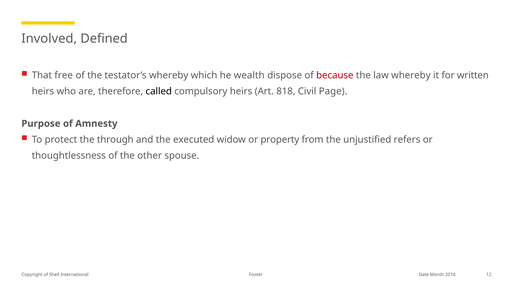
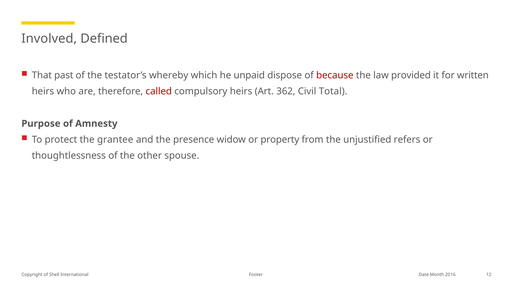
free: free -> past
wealth: wealth -> unpaid
law whereby: whereby -> provided
called colour: black -> red
818: 818 -> 362
Page: Page -> Total
through: through -> grantee
executed: executed -> presence
